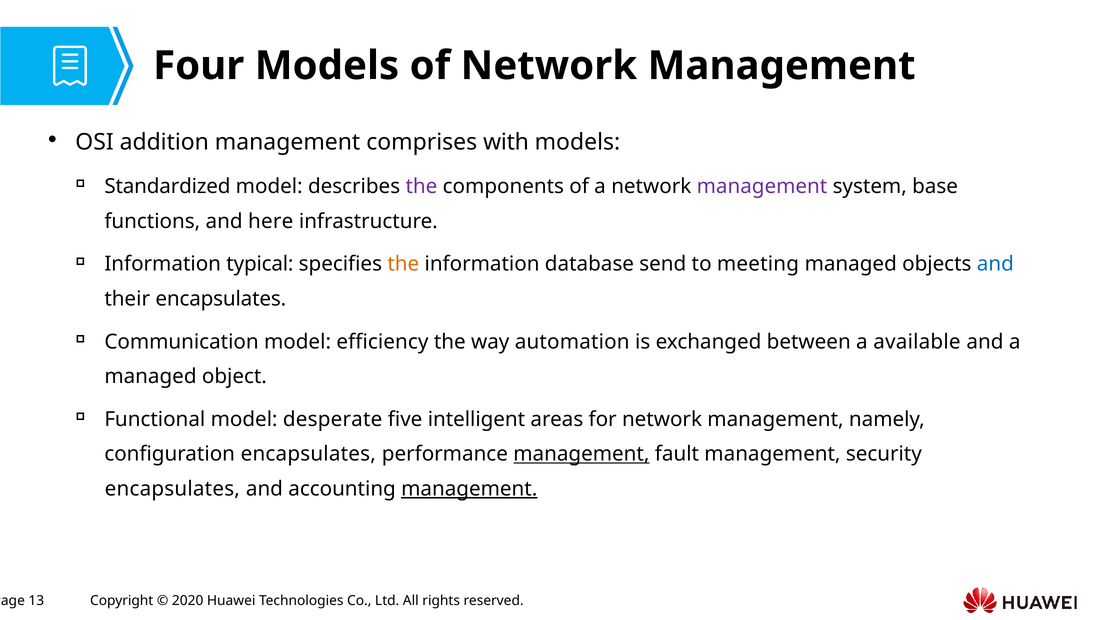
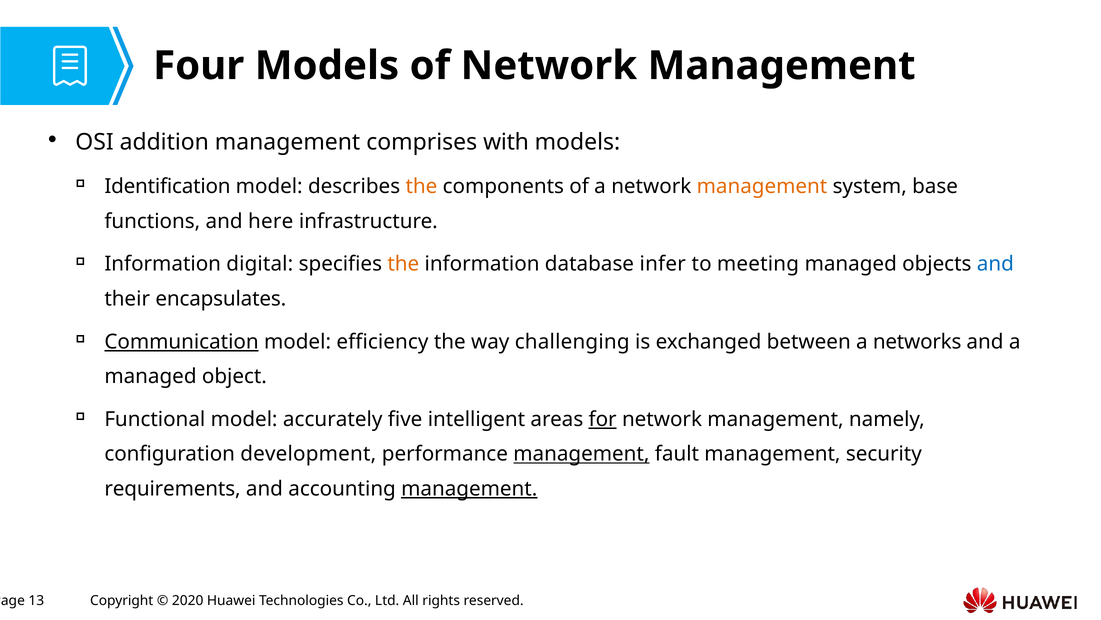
Standardized: Standardized -> Identification
the at (421, 186) colour: purple -> orange
management at (762, 186) colour: purple -> orange
typical: typical -> digital
send: send -> infer
Communication underline: none -> present
automation: automation -> challenging
available: available -> networks
desperate: desperate -> accurately
for underline: none -> present
configuration encapsulates: encapsulates -> development
encapsulates at (172, 488): encapsulates -> requirements
